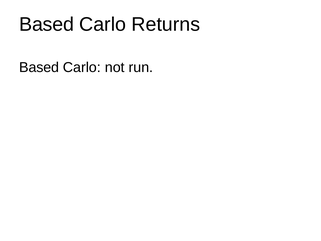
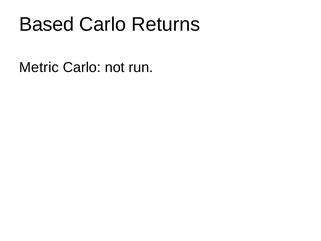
Based at (39, 67): Based -> Metric
